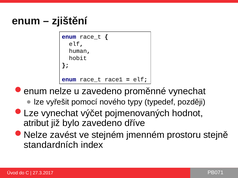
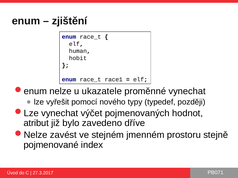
u zavedeno: zavedeno -> ukazatele
standardních: standardních -> pojmenované
